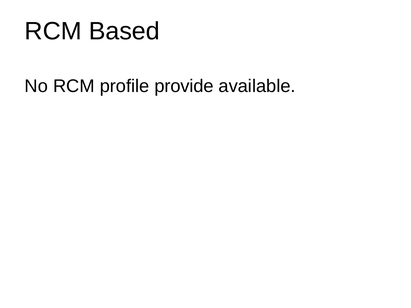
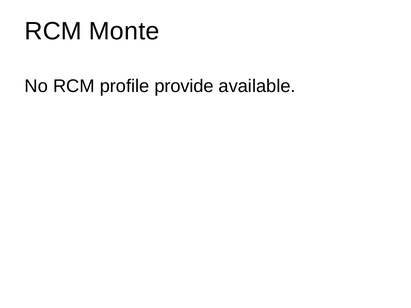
Based: Based -> Monte
